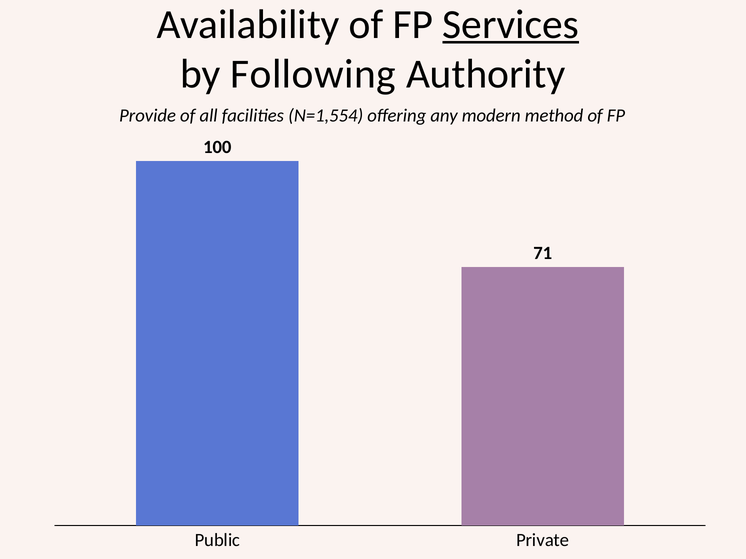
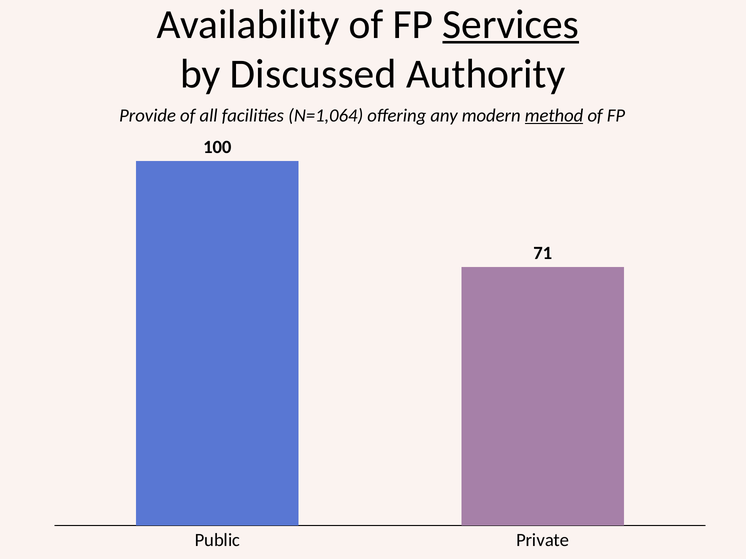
Following: Following -> Discussed
N=1,554: N=1,554 -> N=1,064
method underline: none -> present
